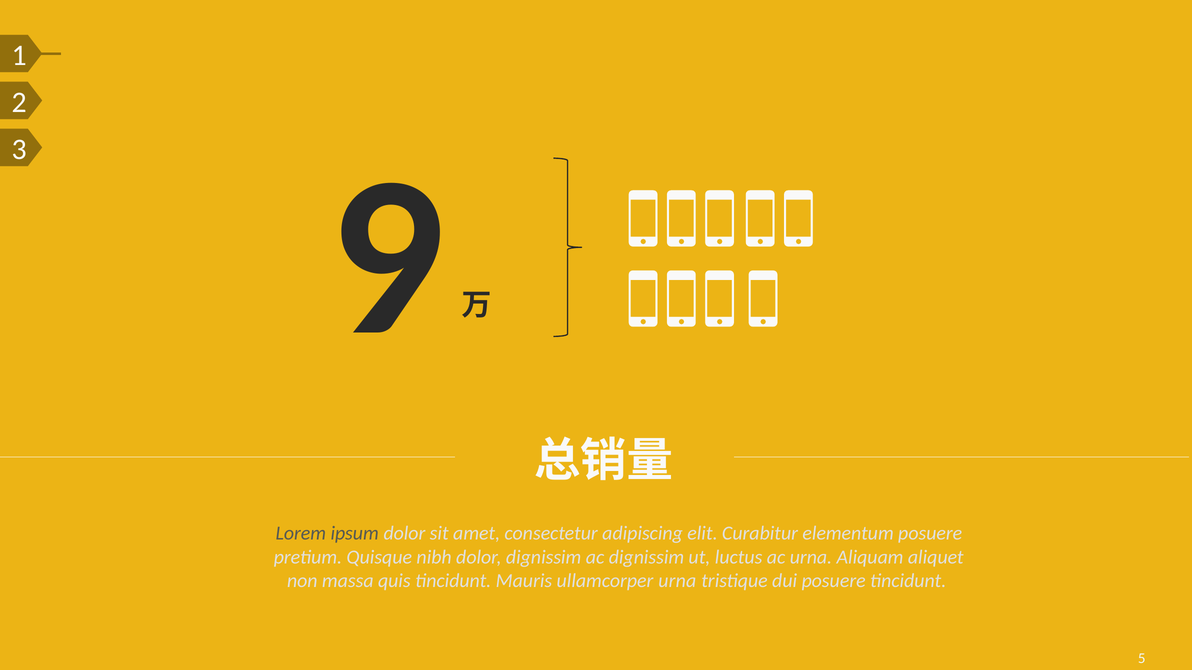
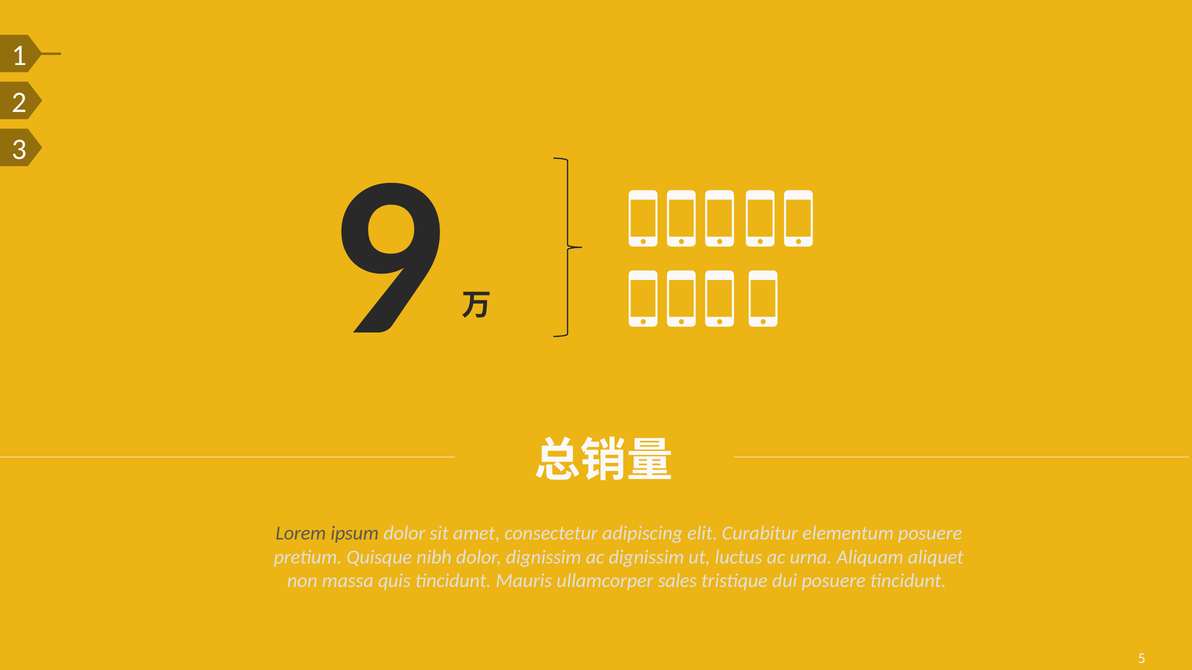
ullamcorper urna: urna -> sales
